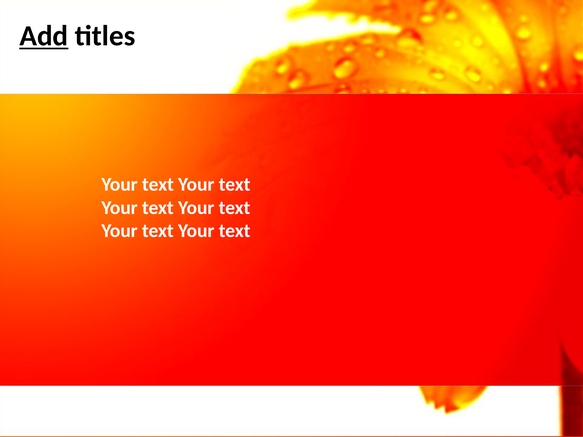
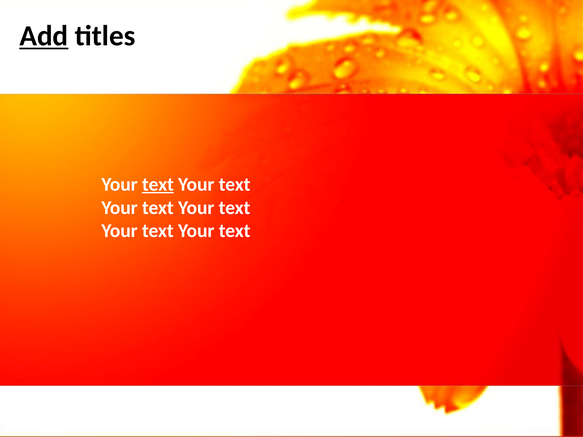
text at (158, 184) underline: none -> present
